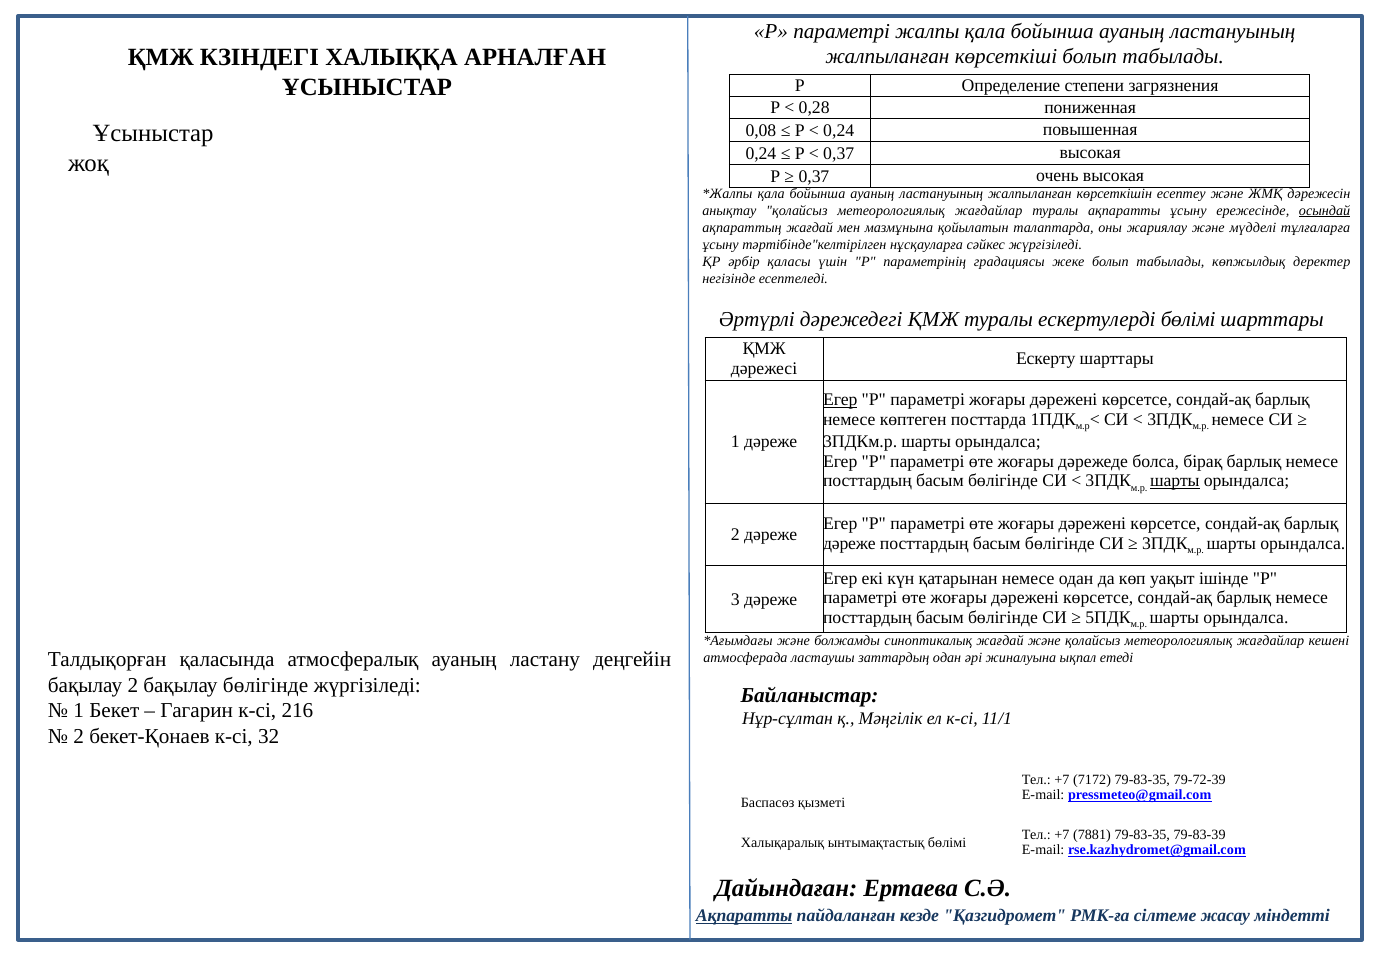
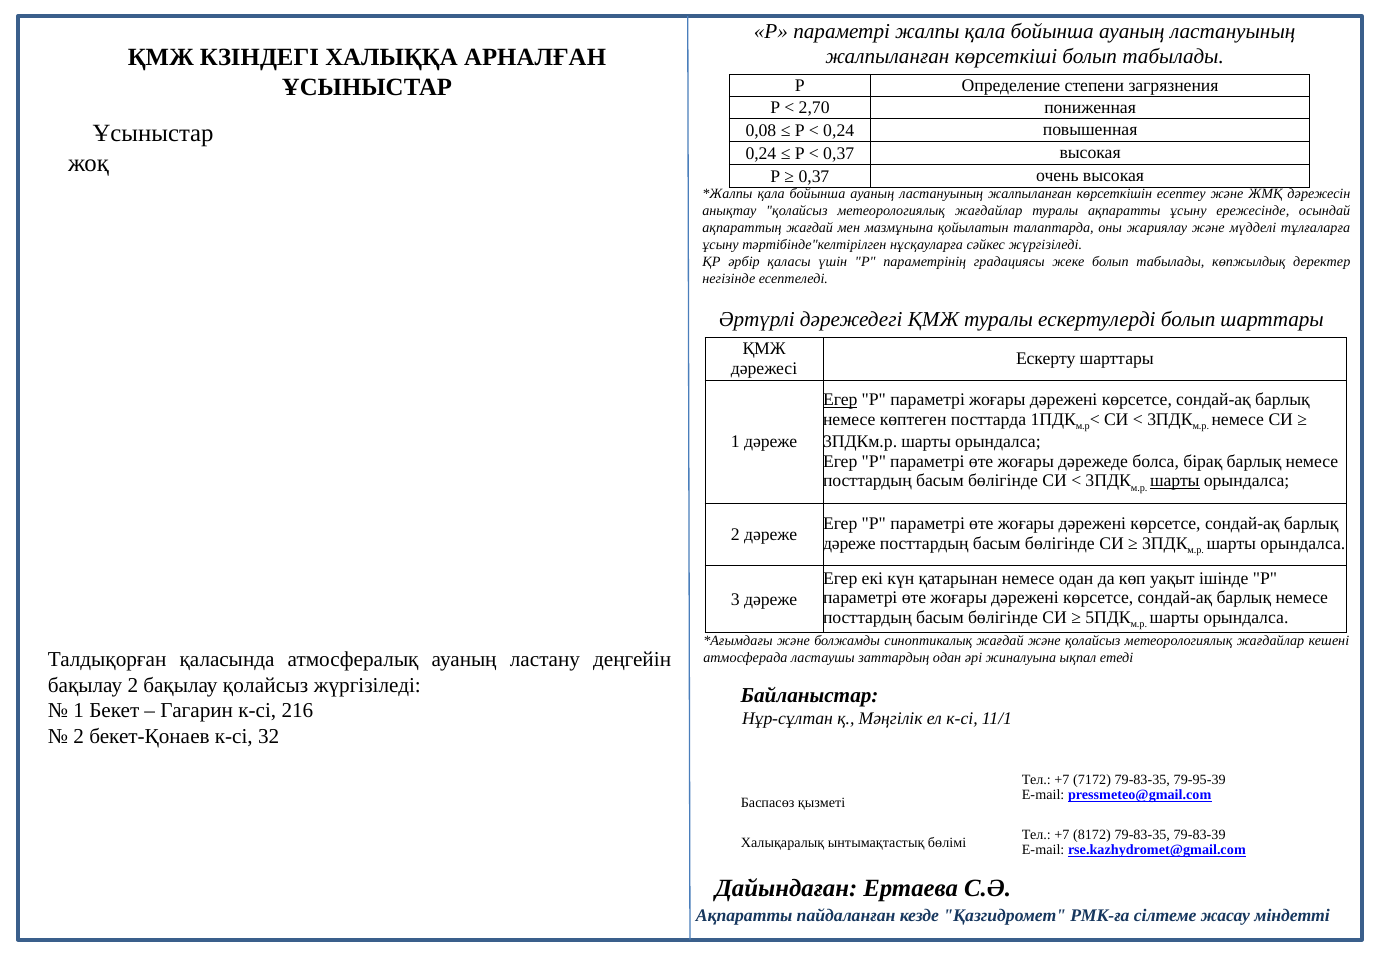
0,28: 0,28 -> 2,70
осындай underline: present -> none
ескертулерді бөлімі: бөлімі -> болып
бақылау бөлігінде: бөлігінде -> қолайсыз
79-72-39: 79-72-39 -> 79-95-39
7881: 7881 -> 8172
Ақпаратты at (744, 915) underline: present -> none
